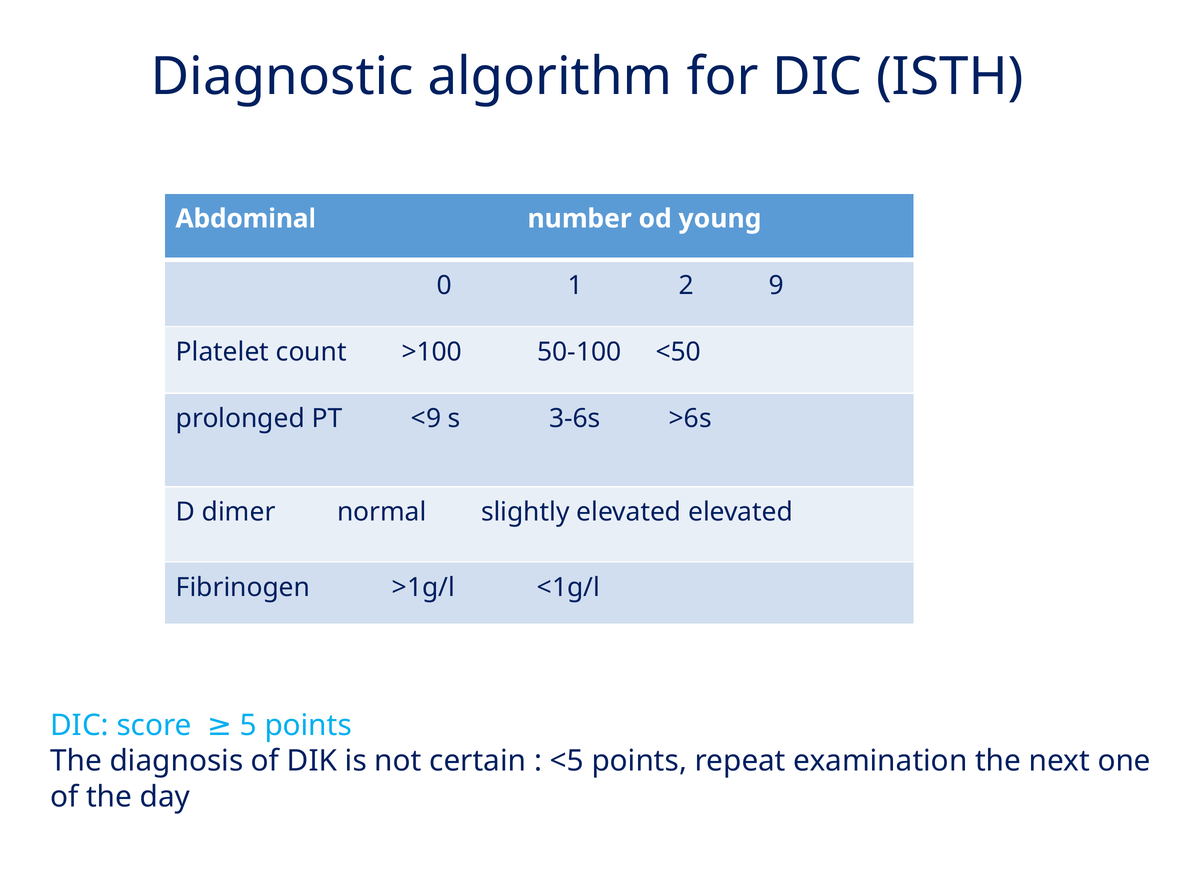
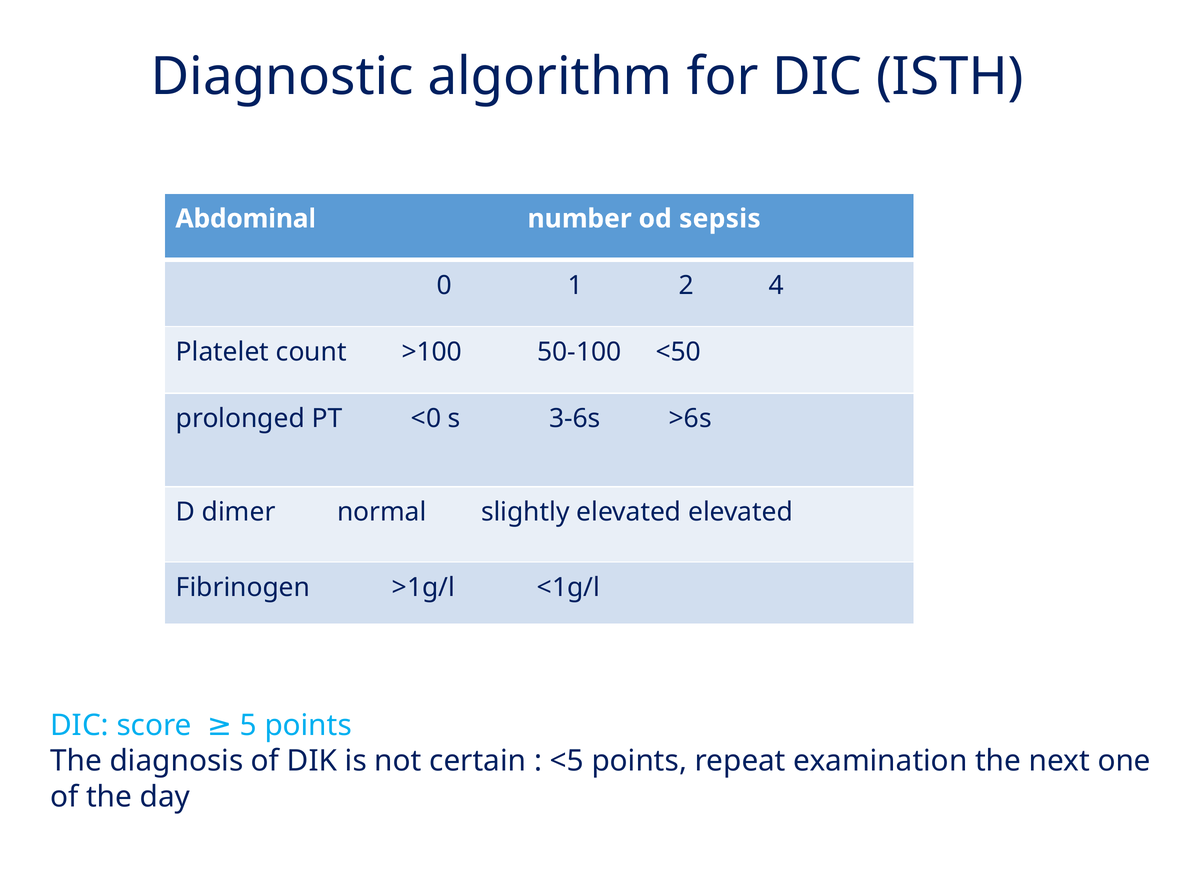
young: young -> sepsis
9: 9 -> 4
<9: <9 -> <0
